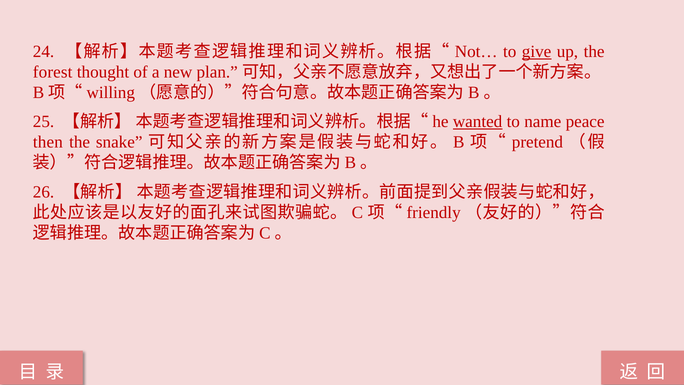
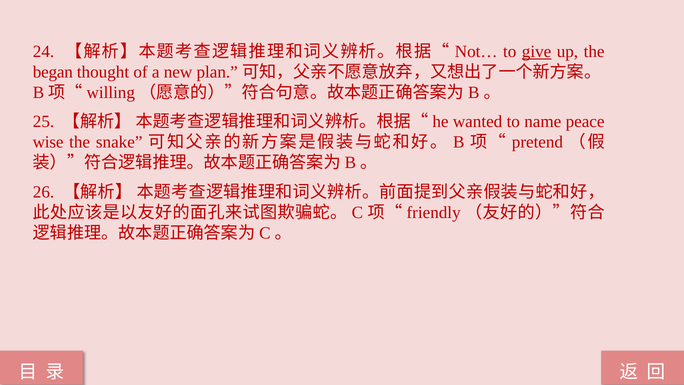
forest: forest -> began
wanted underline: present -> none
then: then -> wise
